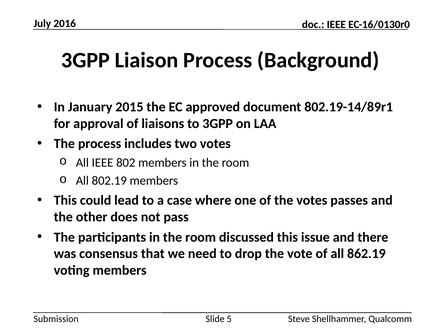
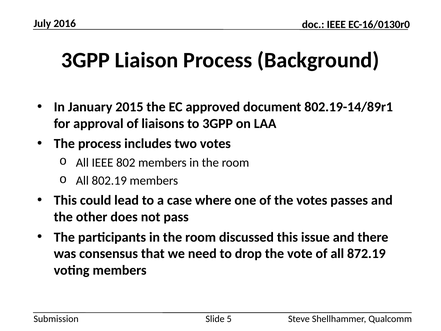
862.19: 862.19 -> 872.19
